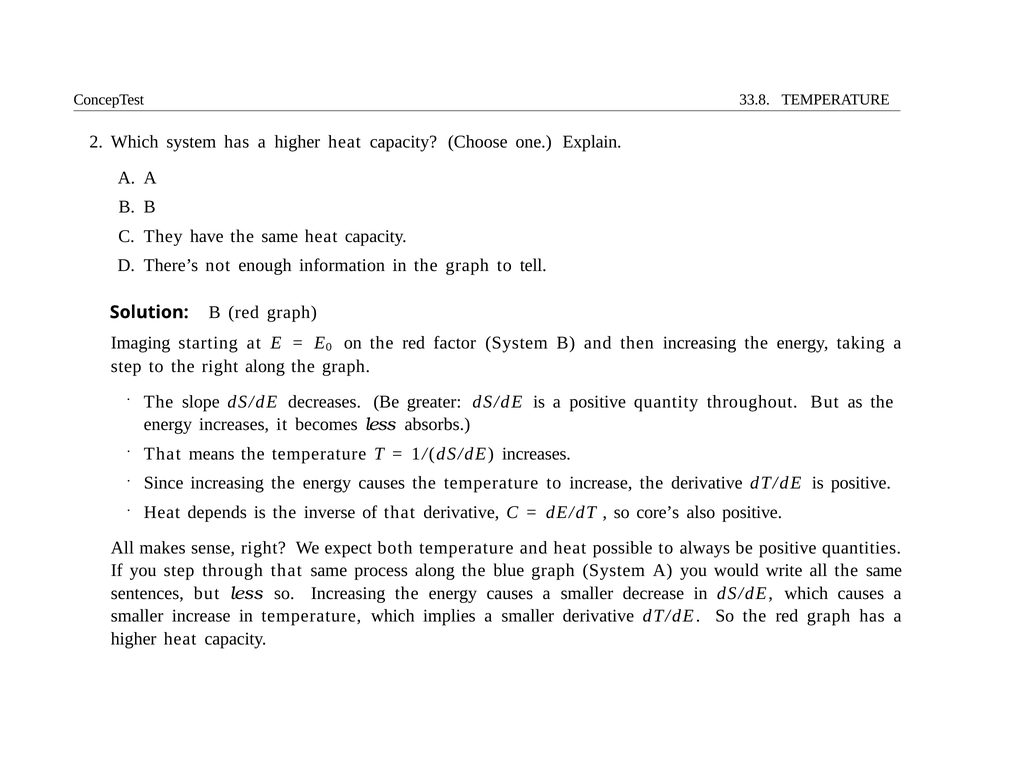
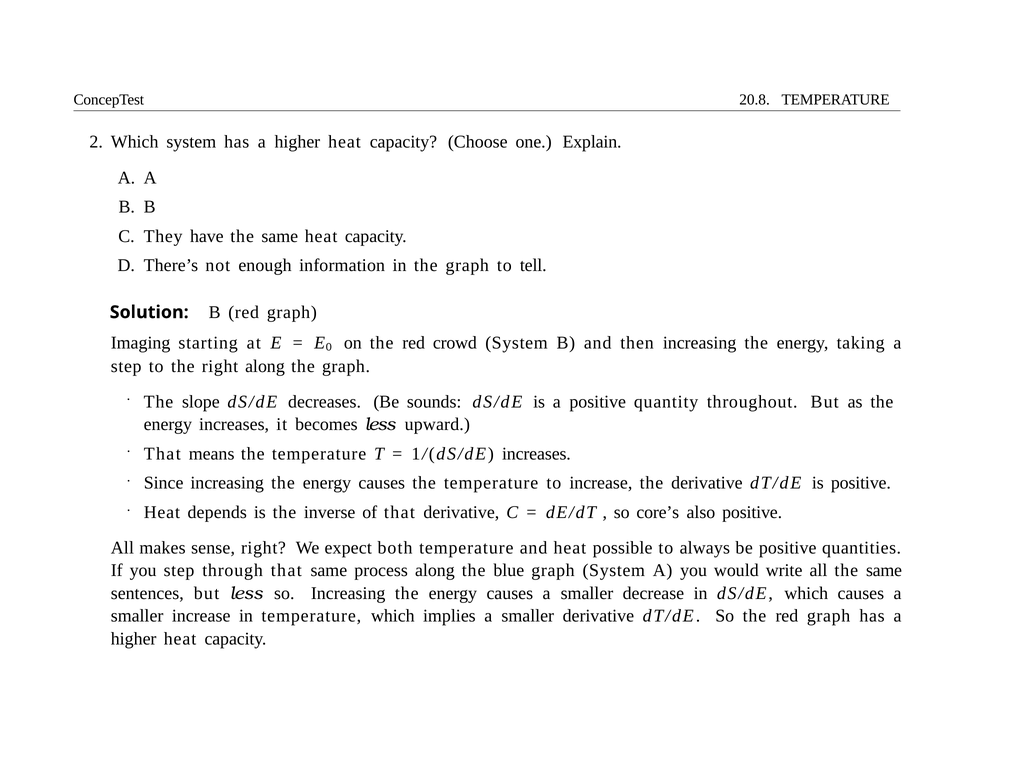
33.8: 33.8 -> 20.8
factor: factor -> crowd
greater: greater -> sounds
absorbs: absorbs -> upward
